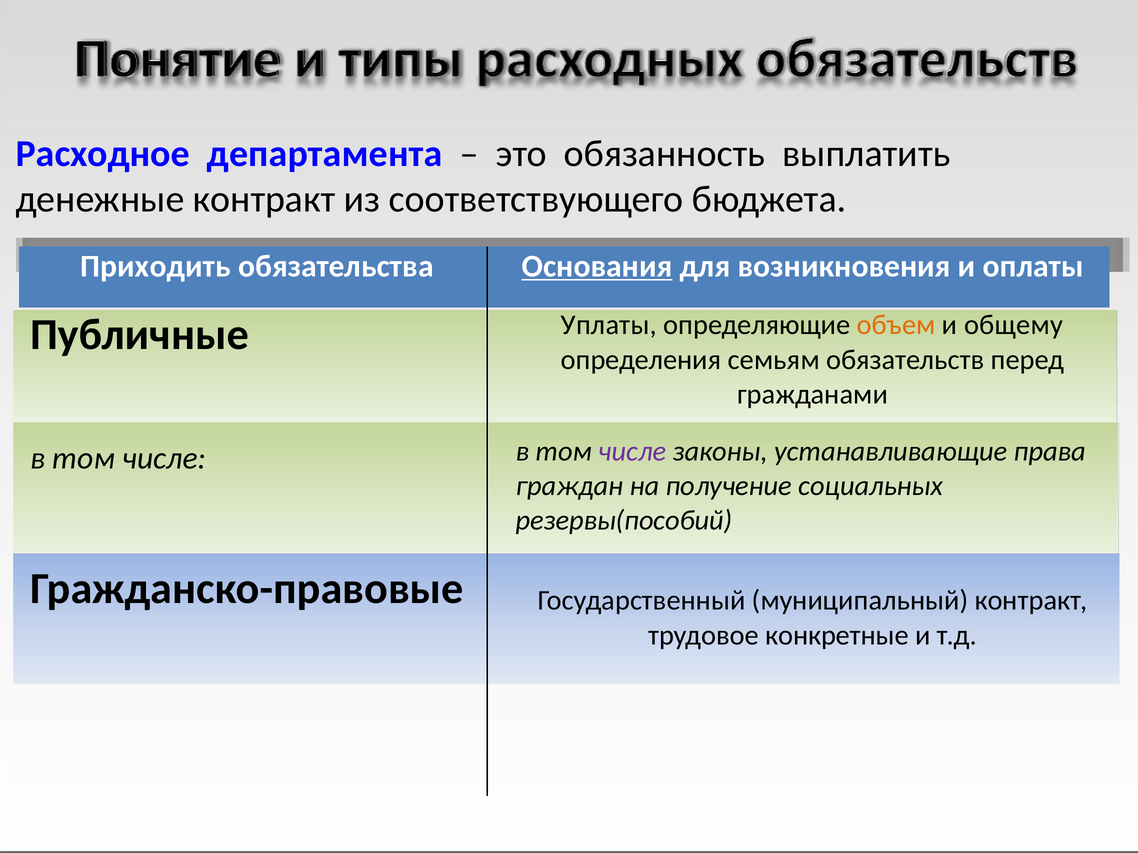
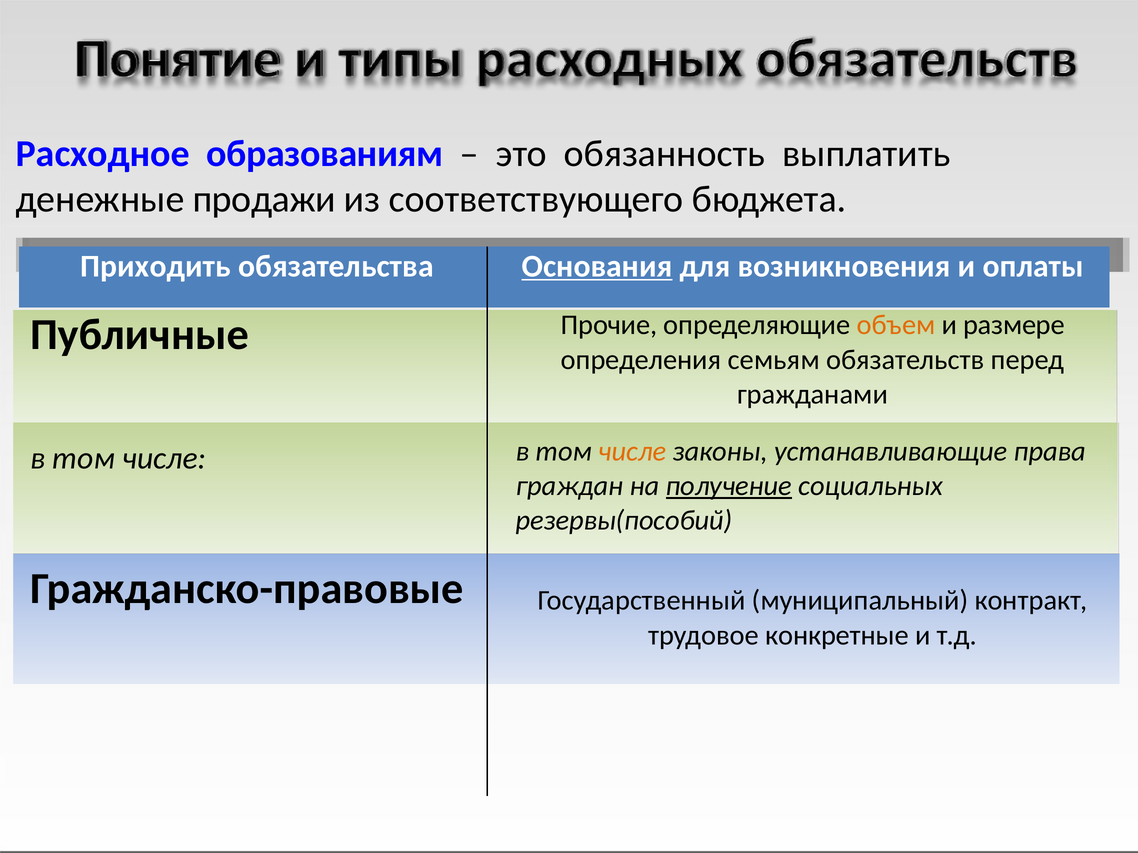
департамента: департамента -> образованиям
денежные контракт: контракт -> продажи
Уплаты: Уплаты -> Прочие
общему: общему -> размере
числе at (632, 451) colour: purple -> orange
получение underline: none -> present
